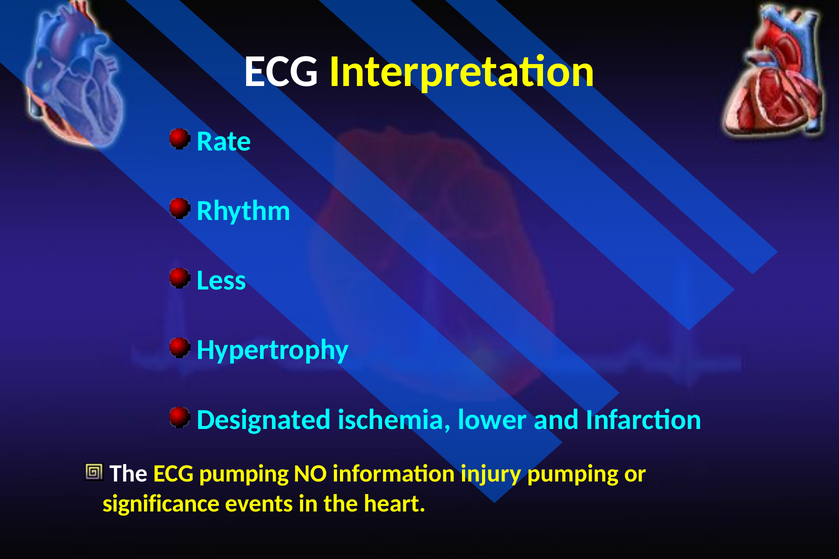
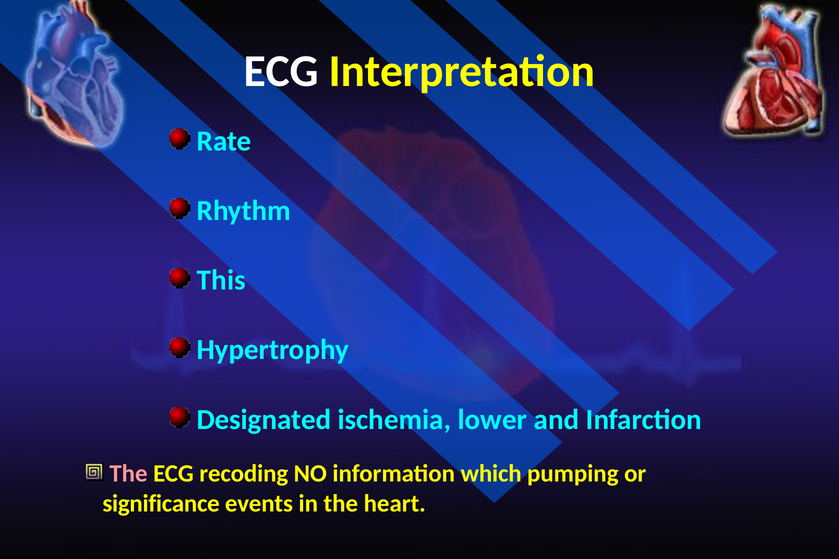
Less: Less -> This
The at (128, 474) colour: white -> pink
ECG pumping: pumping -> recoding
injury: injury -> which
